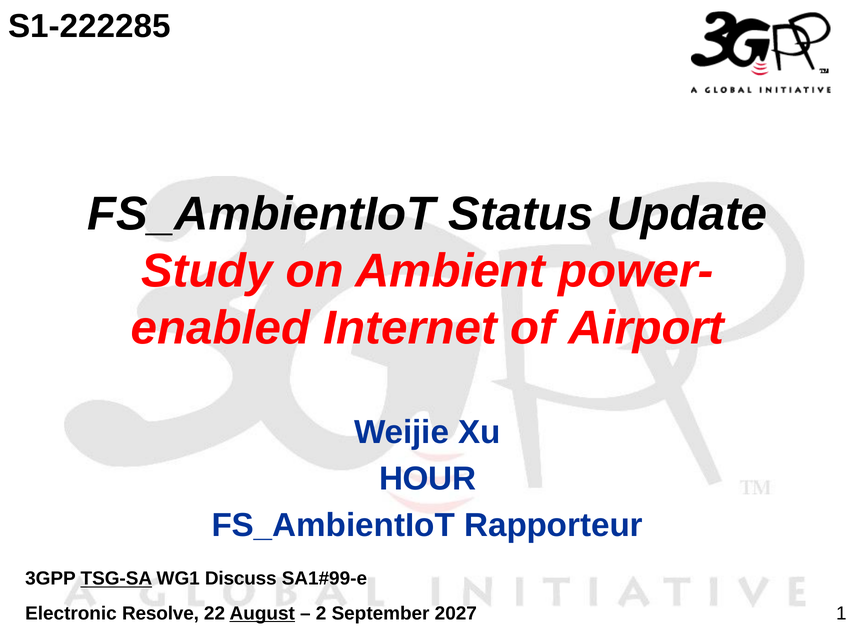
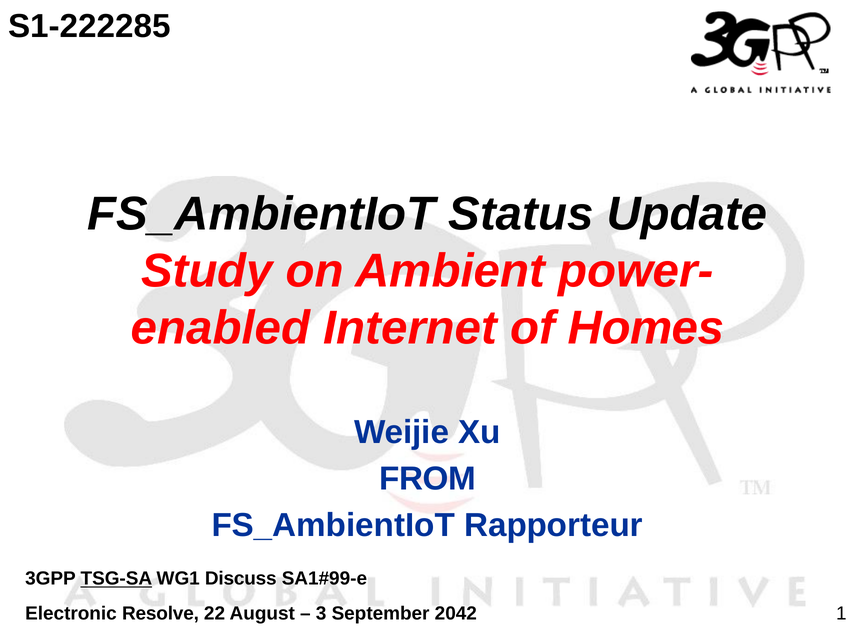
Airport: Airport -> Homes
HOUR: HOUR -> FROM
August underline: present -> none
2: 2 -> 3
2027: 2027 -> 2042
